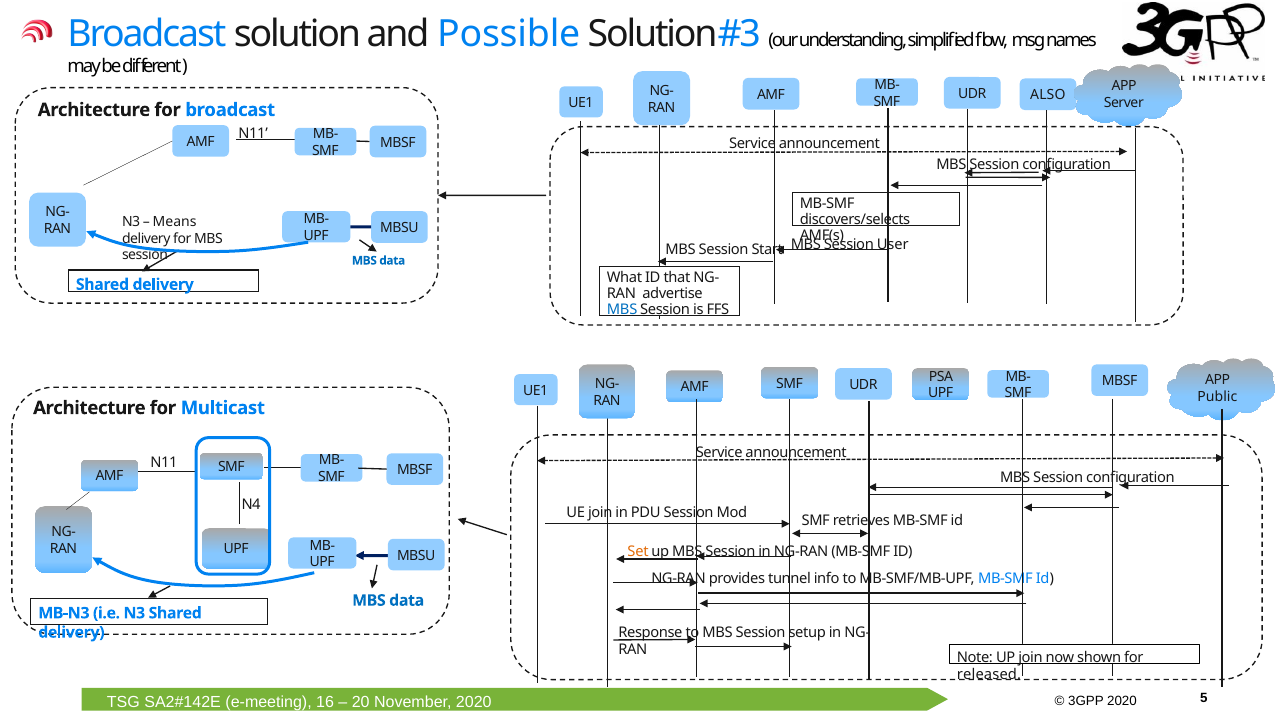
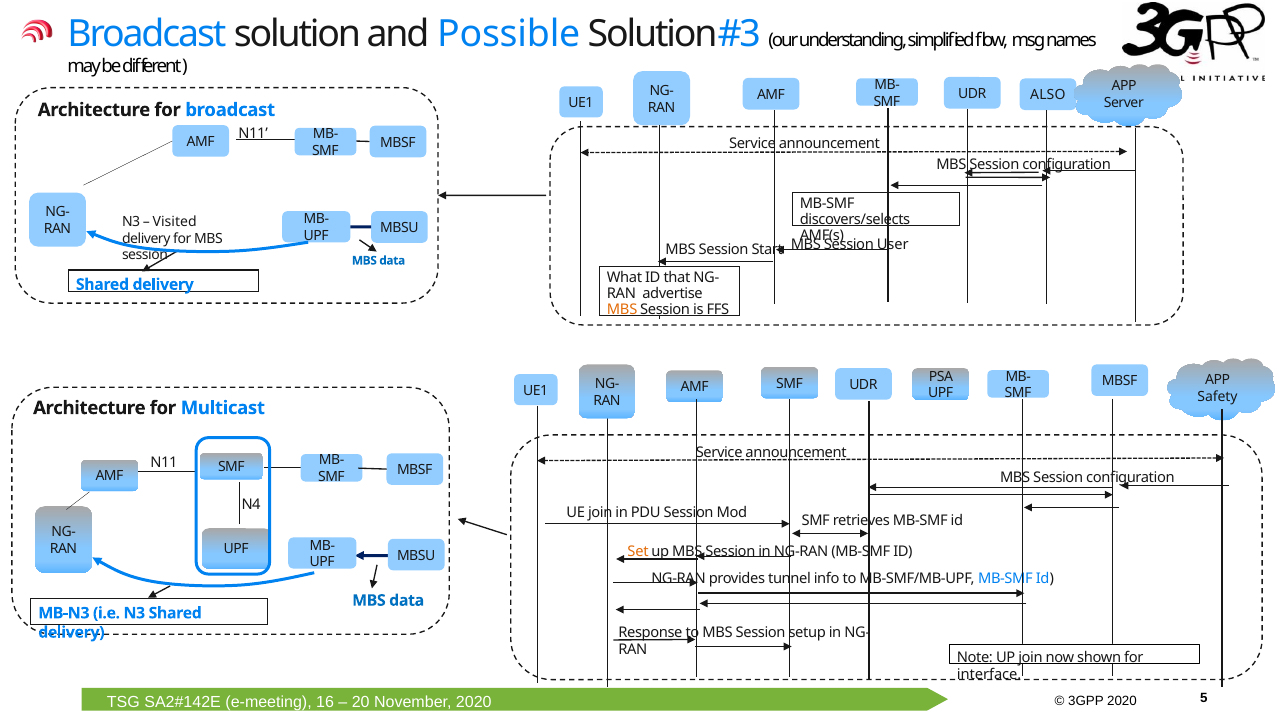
Means: Means -> Visited
MBS at (622, 310) colour: blue -> orange
Public: Public -> Safety
released: released -> interface
